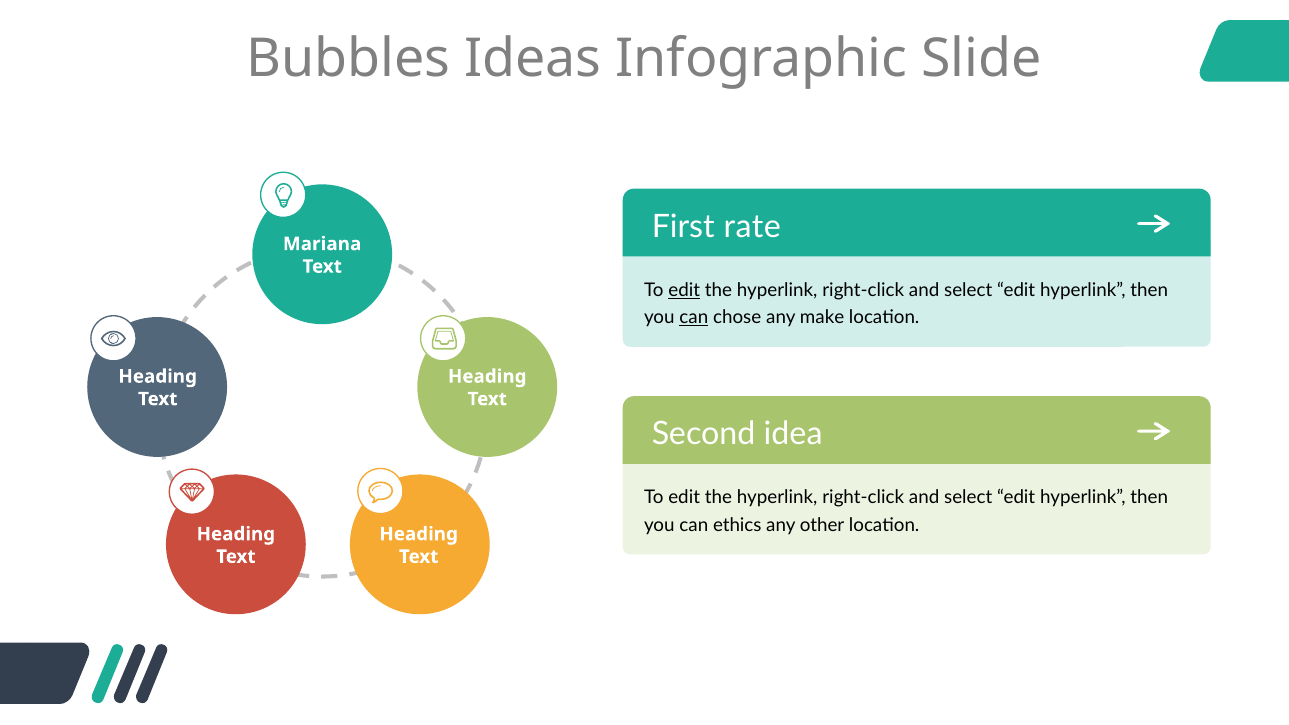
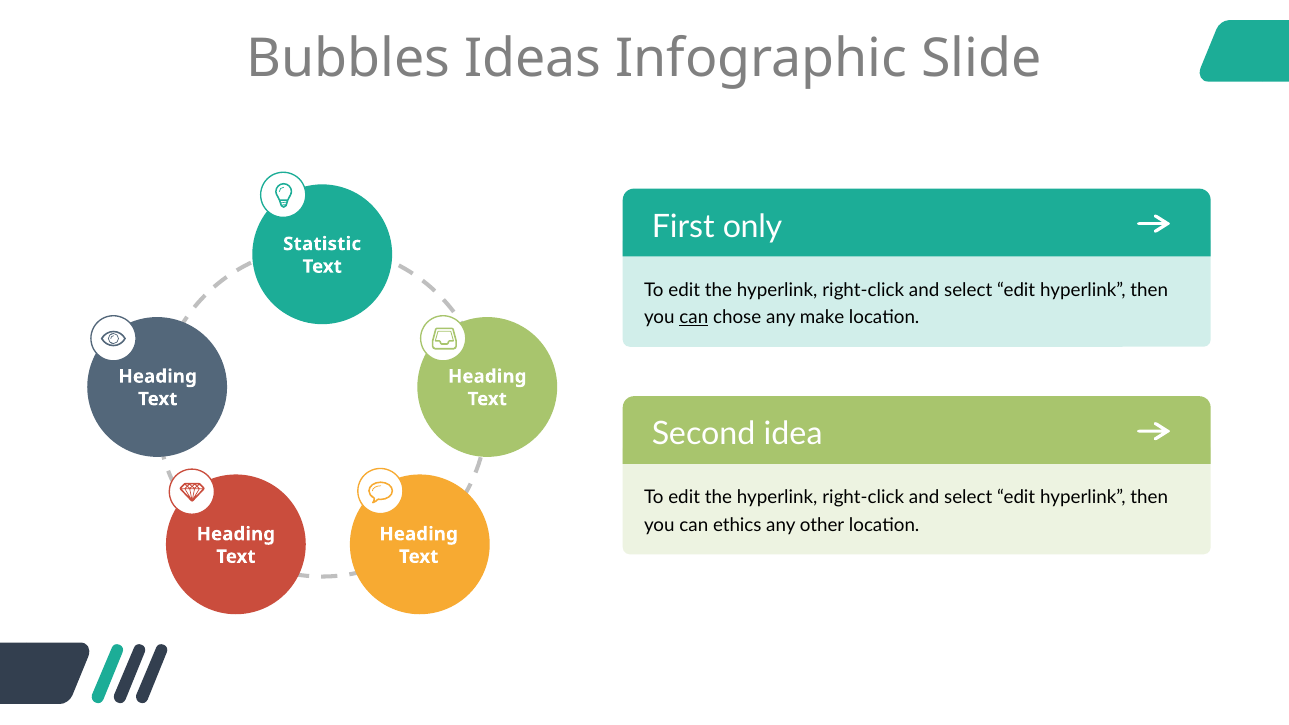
rate: rate -> only
Mariana: Mariana -> Statistic
edit at (684, 290) underline: present -> none
